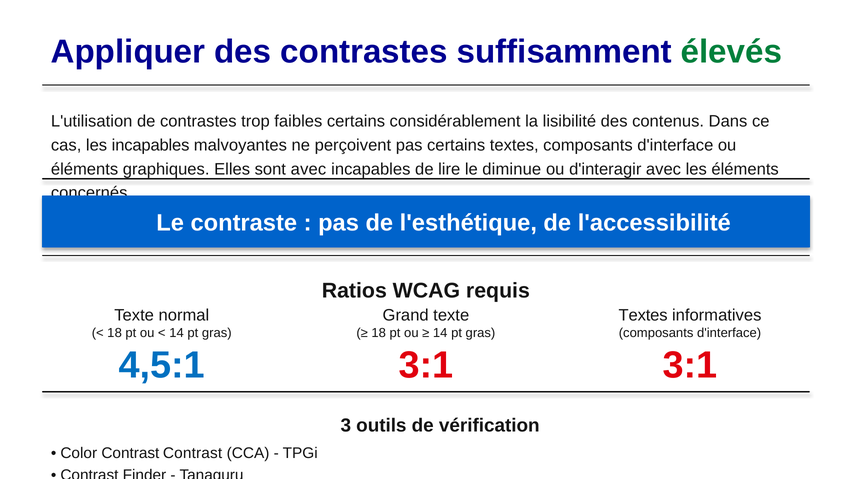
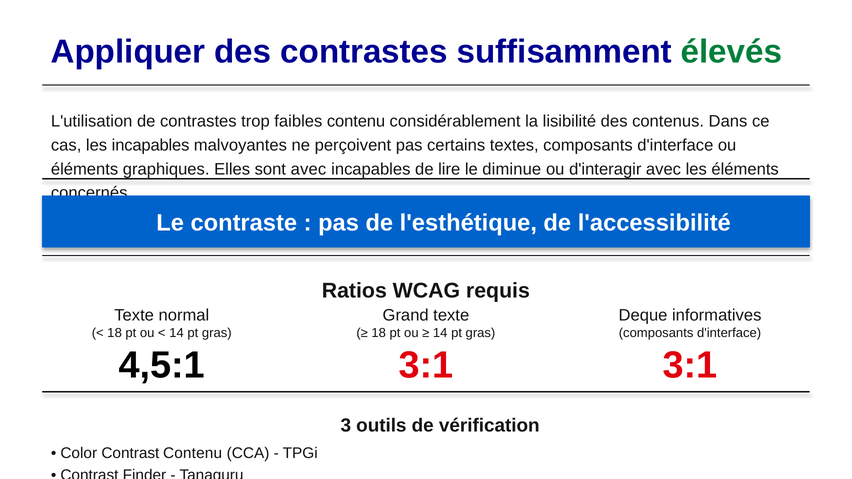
faibles certains: certains -> contenu
Textes at (643, 316): Textes -> Deque
4,5:1 colour: blue -> black
Contrast Contrast: Contrast -> Contenu
